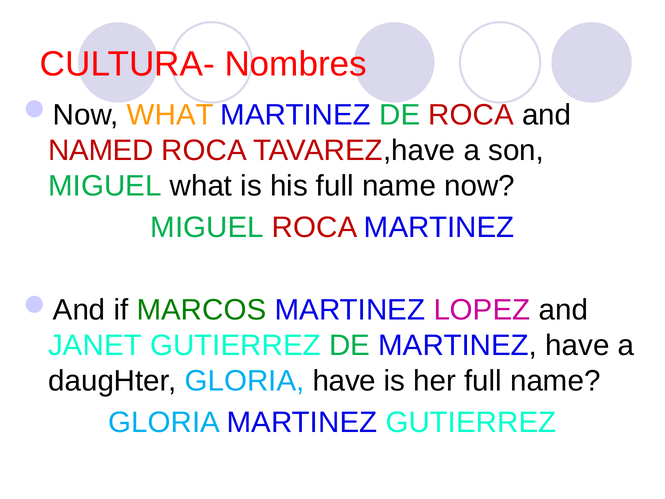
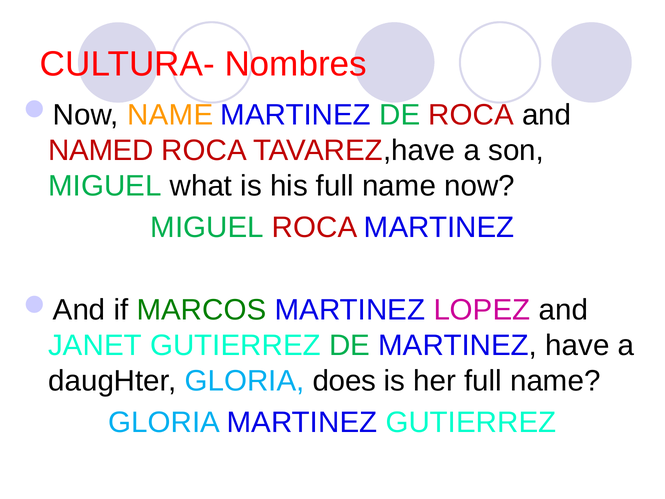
WHAT at (170, 115): WHAT -> NAME
GLORIA have: have -> does
